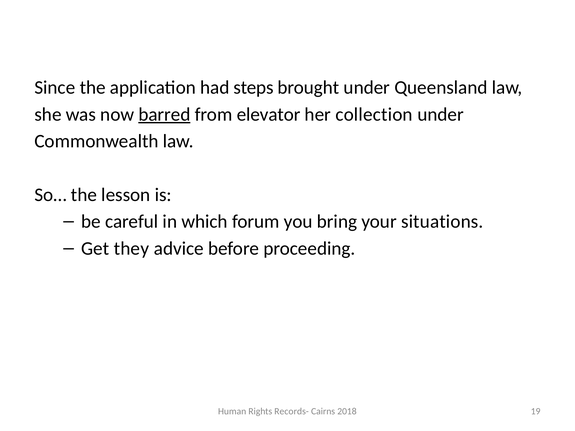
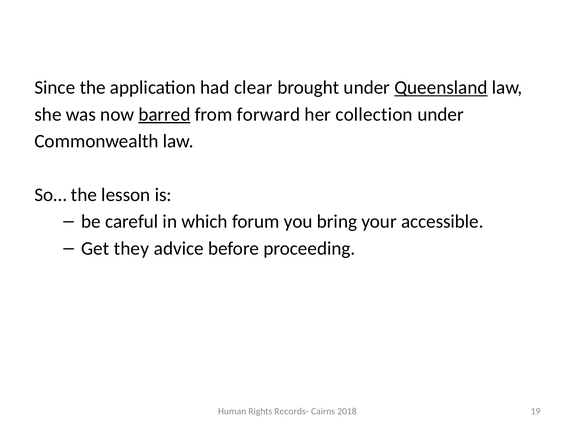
steps: steps -> clear
Queensland underline: none -> present
elevator: elevator -> forward
situations: situations -> accessible
